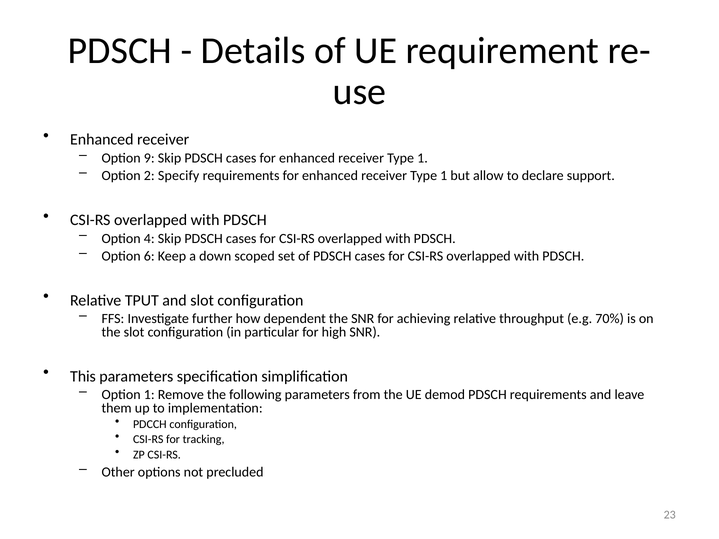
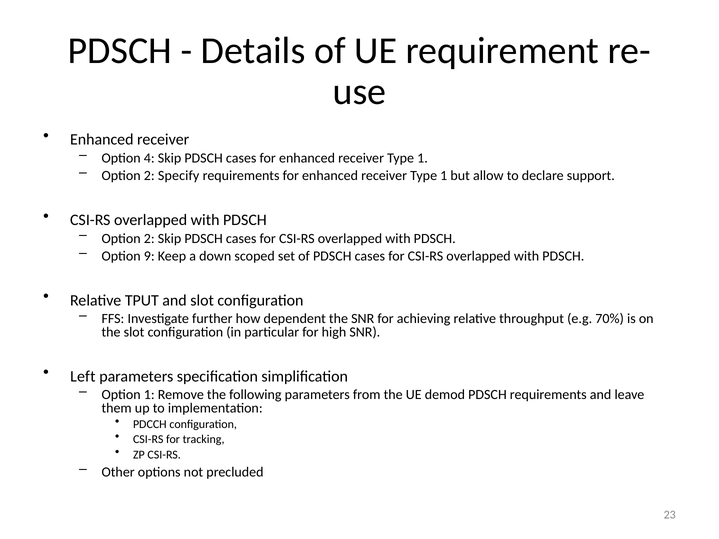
9: 9 -> 4
4 at (149, 239): 4 -> 2
6: 6 -> 9
This: This -> Left
